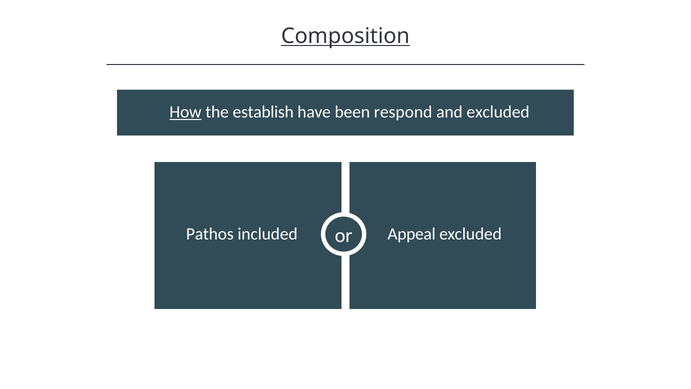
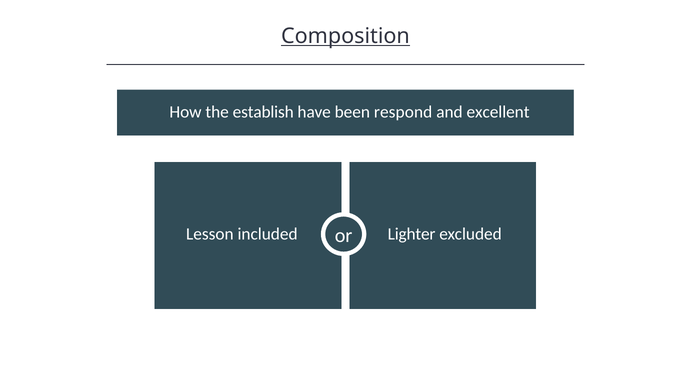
How underline: present -> none
and excluded: excluded -> excellent
Pathos: Pathos -> Lesson
Appeal: Appeal -> Lighter
